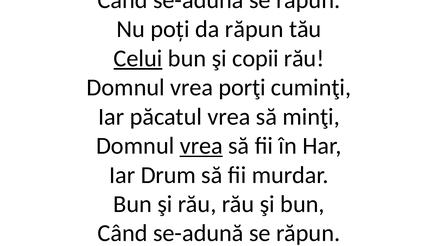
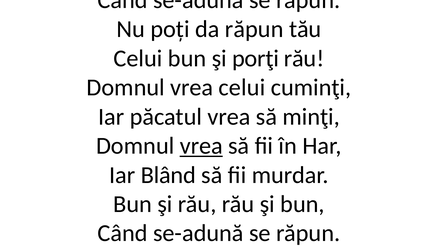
Celui at (138, 58) underline: present -> none
copii: copii -> porţi
vrea porţi: porţi -> celui
Drum: Drum -> Blând
